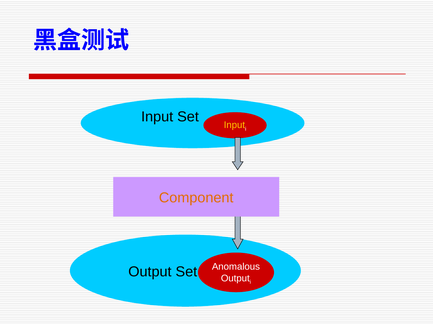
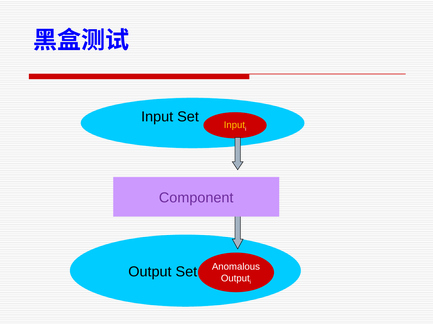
Component colour: orange -> purple
